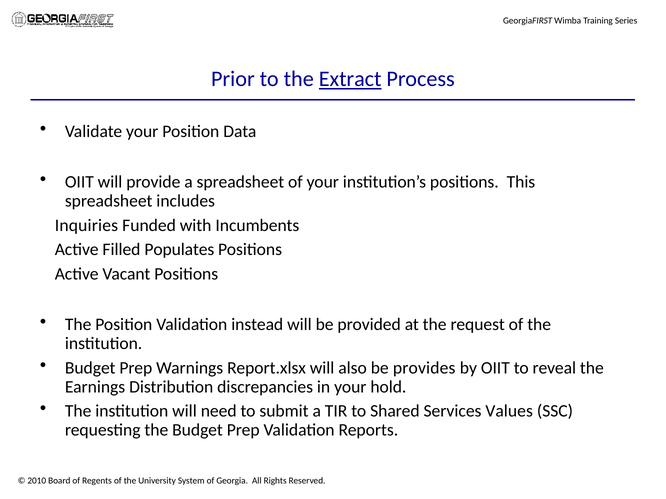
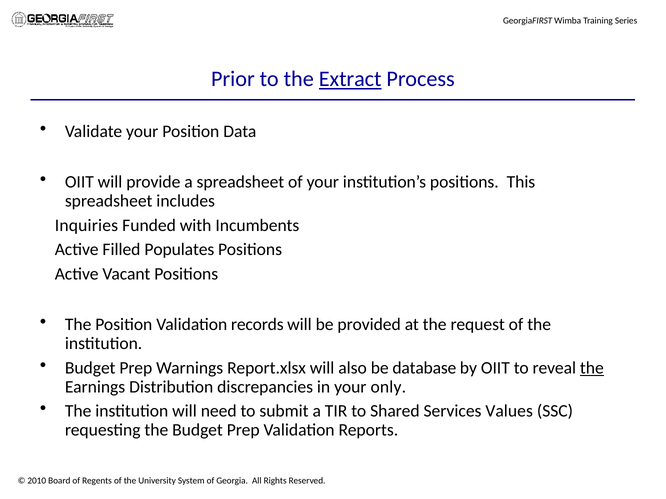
instead: instead -> records
provides: provides -> database
the at (592, 368) underline: none -> present
hold: hold -> only
